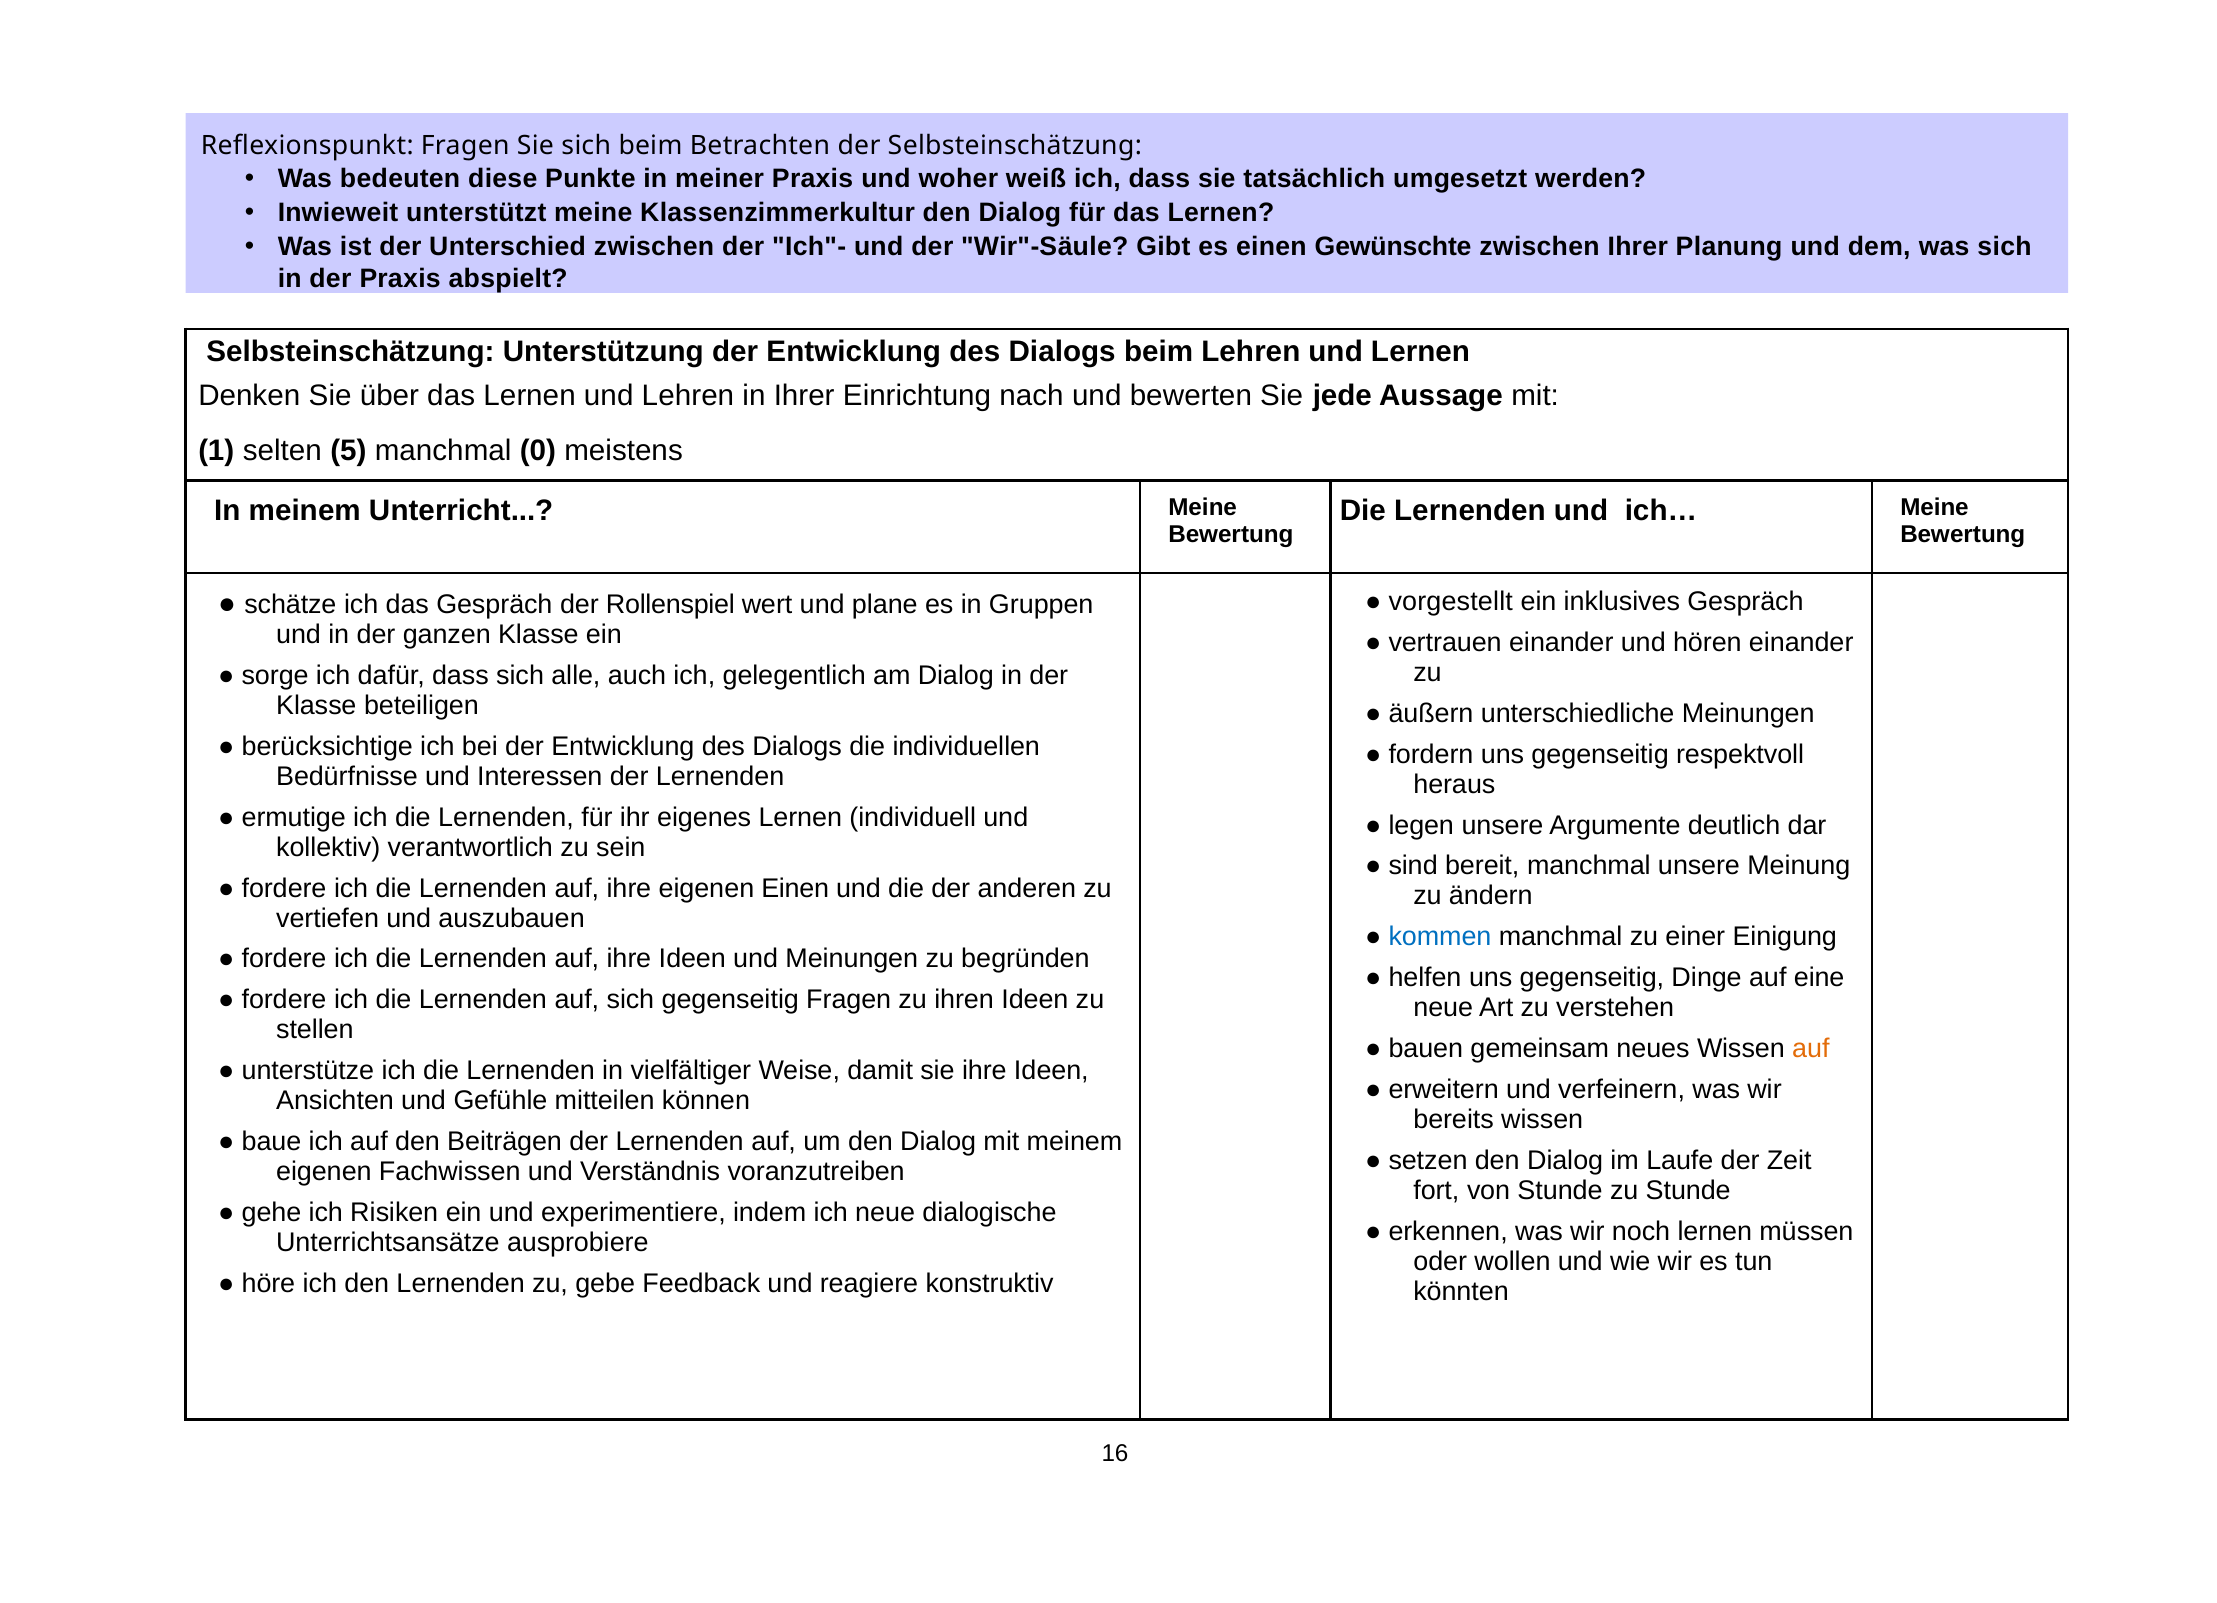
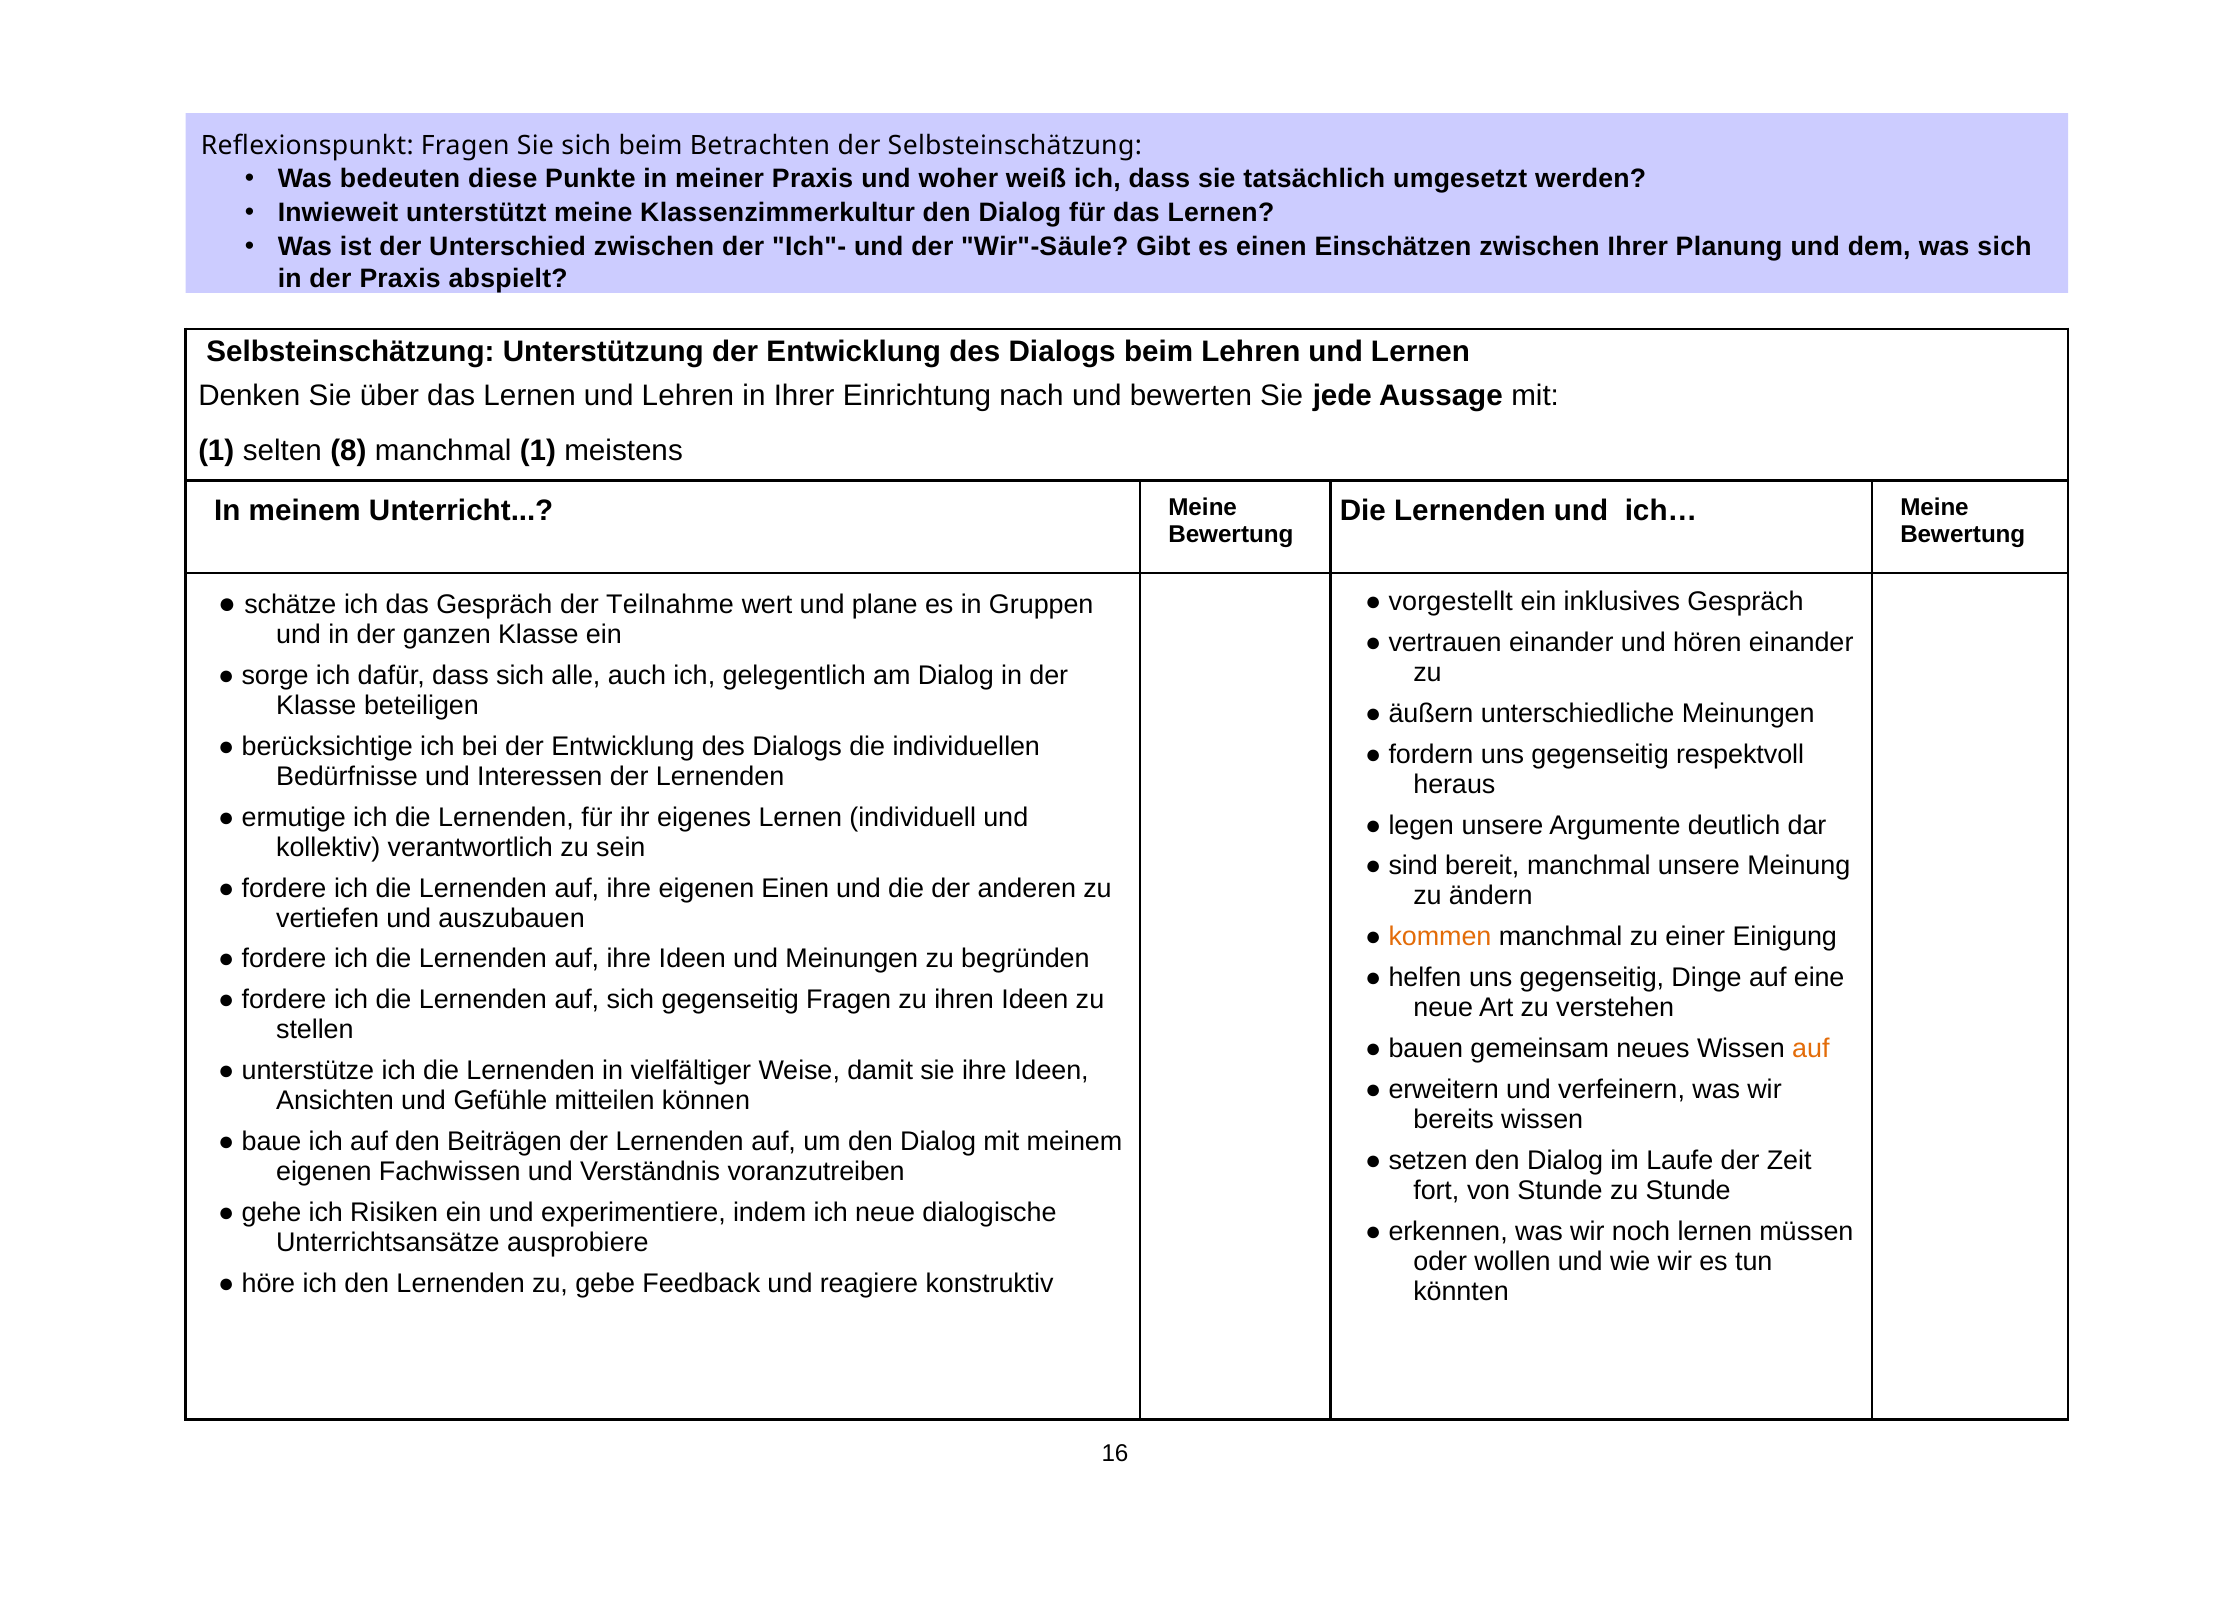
Gewünschte: Gewünschte -> Einschätzen
5: 5 -> 8
manchmal 0: 0 -> 1
Rollenspiel: Rollenspiel -> Teilnahme
kommen colour: blue -> orange
